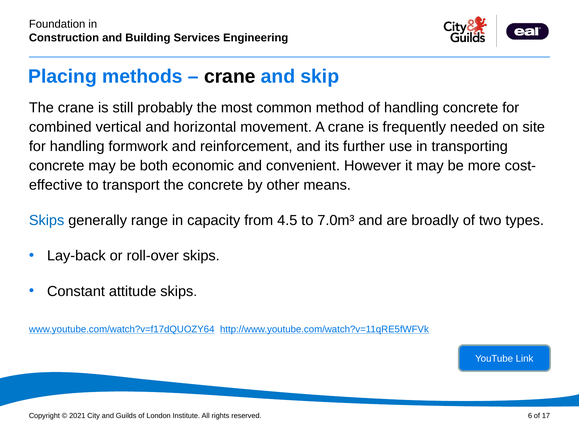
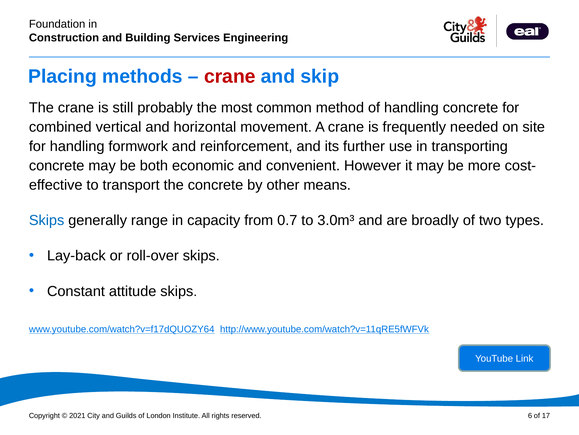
crane at (230, 76) colour: black -> red
4.5: 4.5 -> 0.7
7.0m³: 7.0m³ -> 3.0m³
